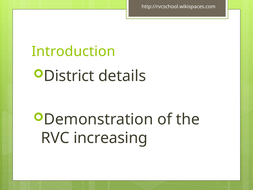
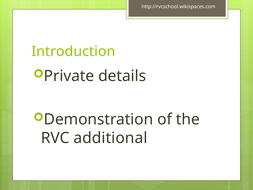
District: District -> Private
increasing: increasing -> additional
